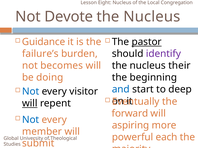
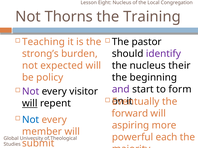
Devote: Devote -> Thorns
Nucleus at (152, 17): Nucleus -> Training
Guidance: Guidance -> Teaching
pastor underline: present -> none
failure’s: failure’s -> strong’s
becomes: becomes -> expected
doing: doing -> policy
and colour: blue -> purple
deep: deep -> form
Not at (31, 92) colour: blue -> purple
